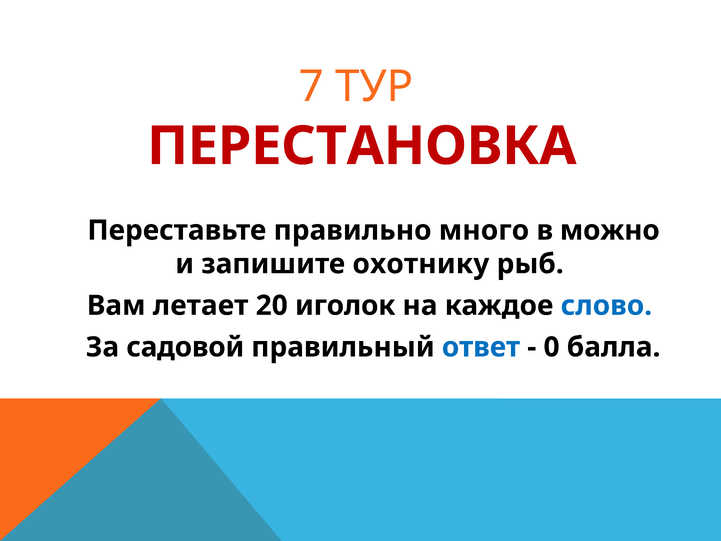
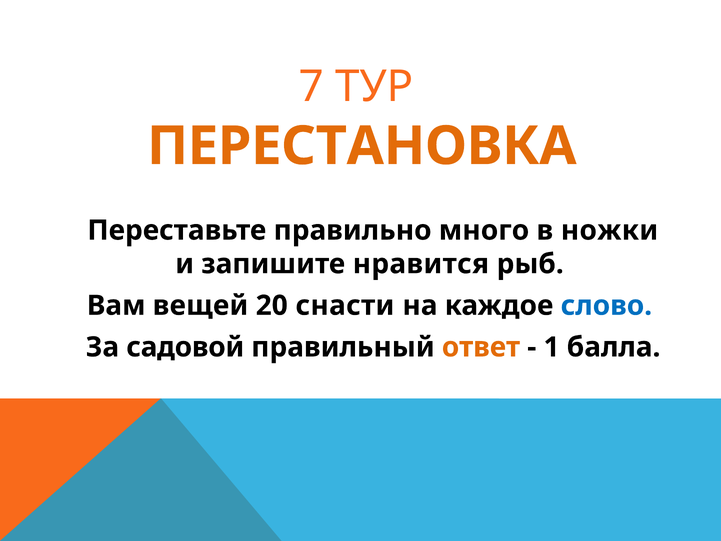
ПЕРЕСТАНОВКА colour: red -> orange
можно: можно -> ножки
охотнику: охотнику -> нравится
летает: летает -> вещей
иголок: иголок -> снасти
ответ colour: blue -> orange
0: 0 -> 1
